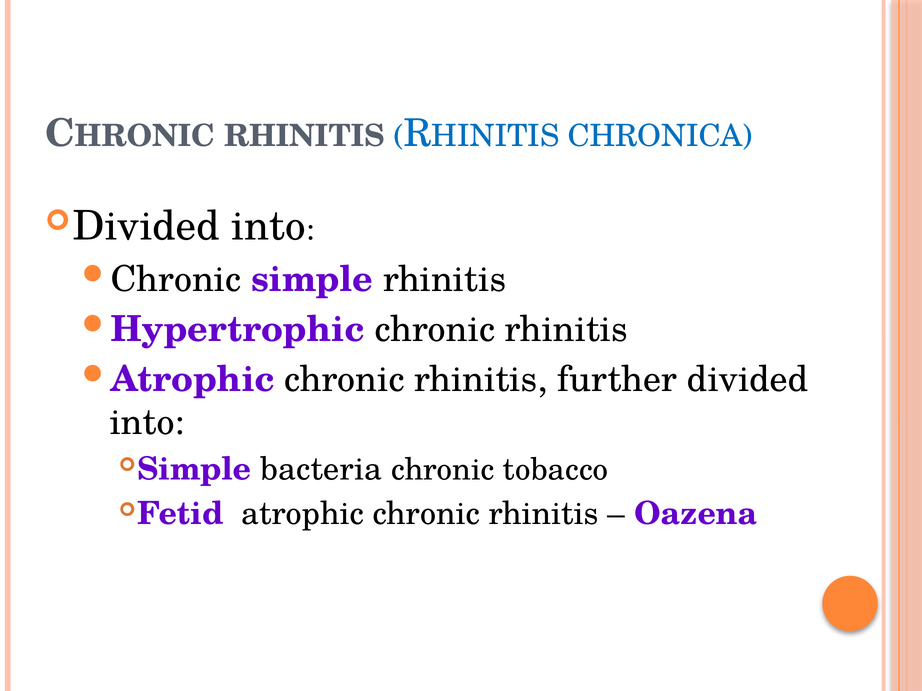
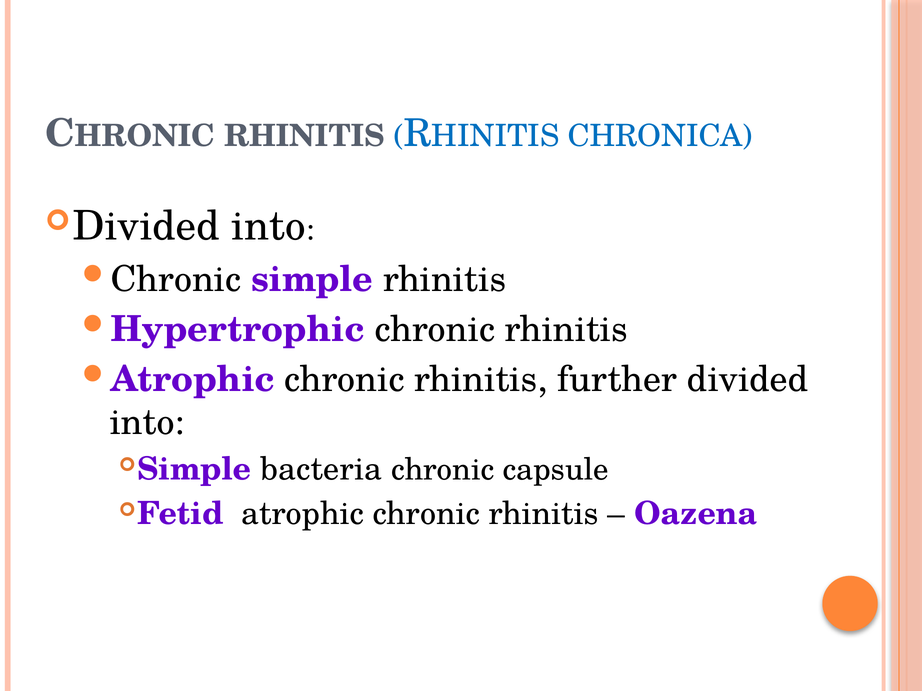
tobacco: tobacco -> capsule
